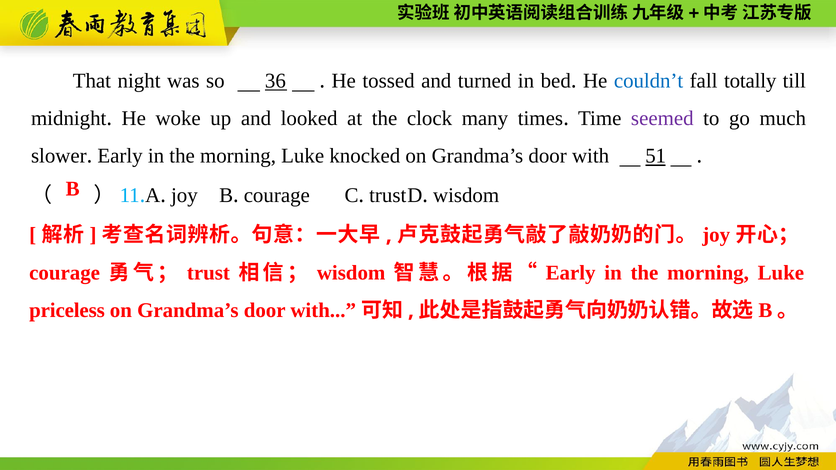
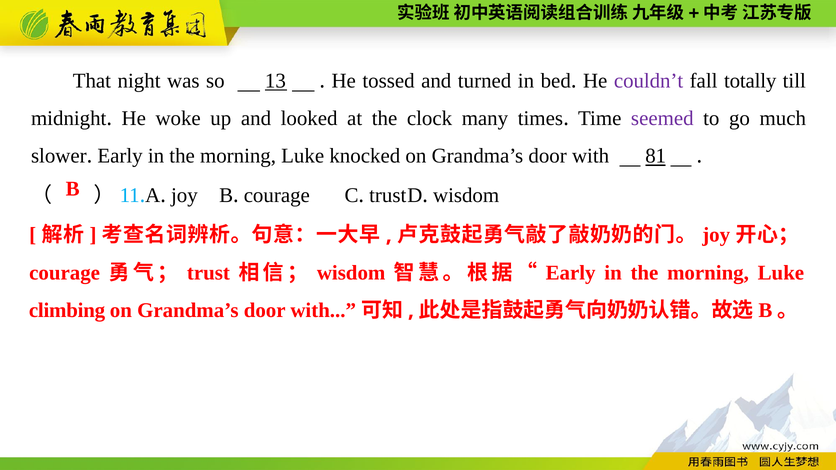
36: 36 -> 13
couldn’t colour: blue -> purple
51: 51 -> 81
priceless: priceless -> climbing
